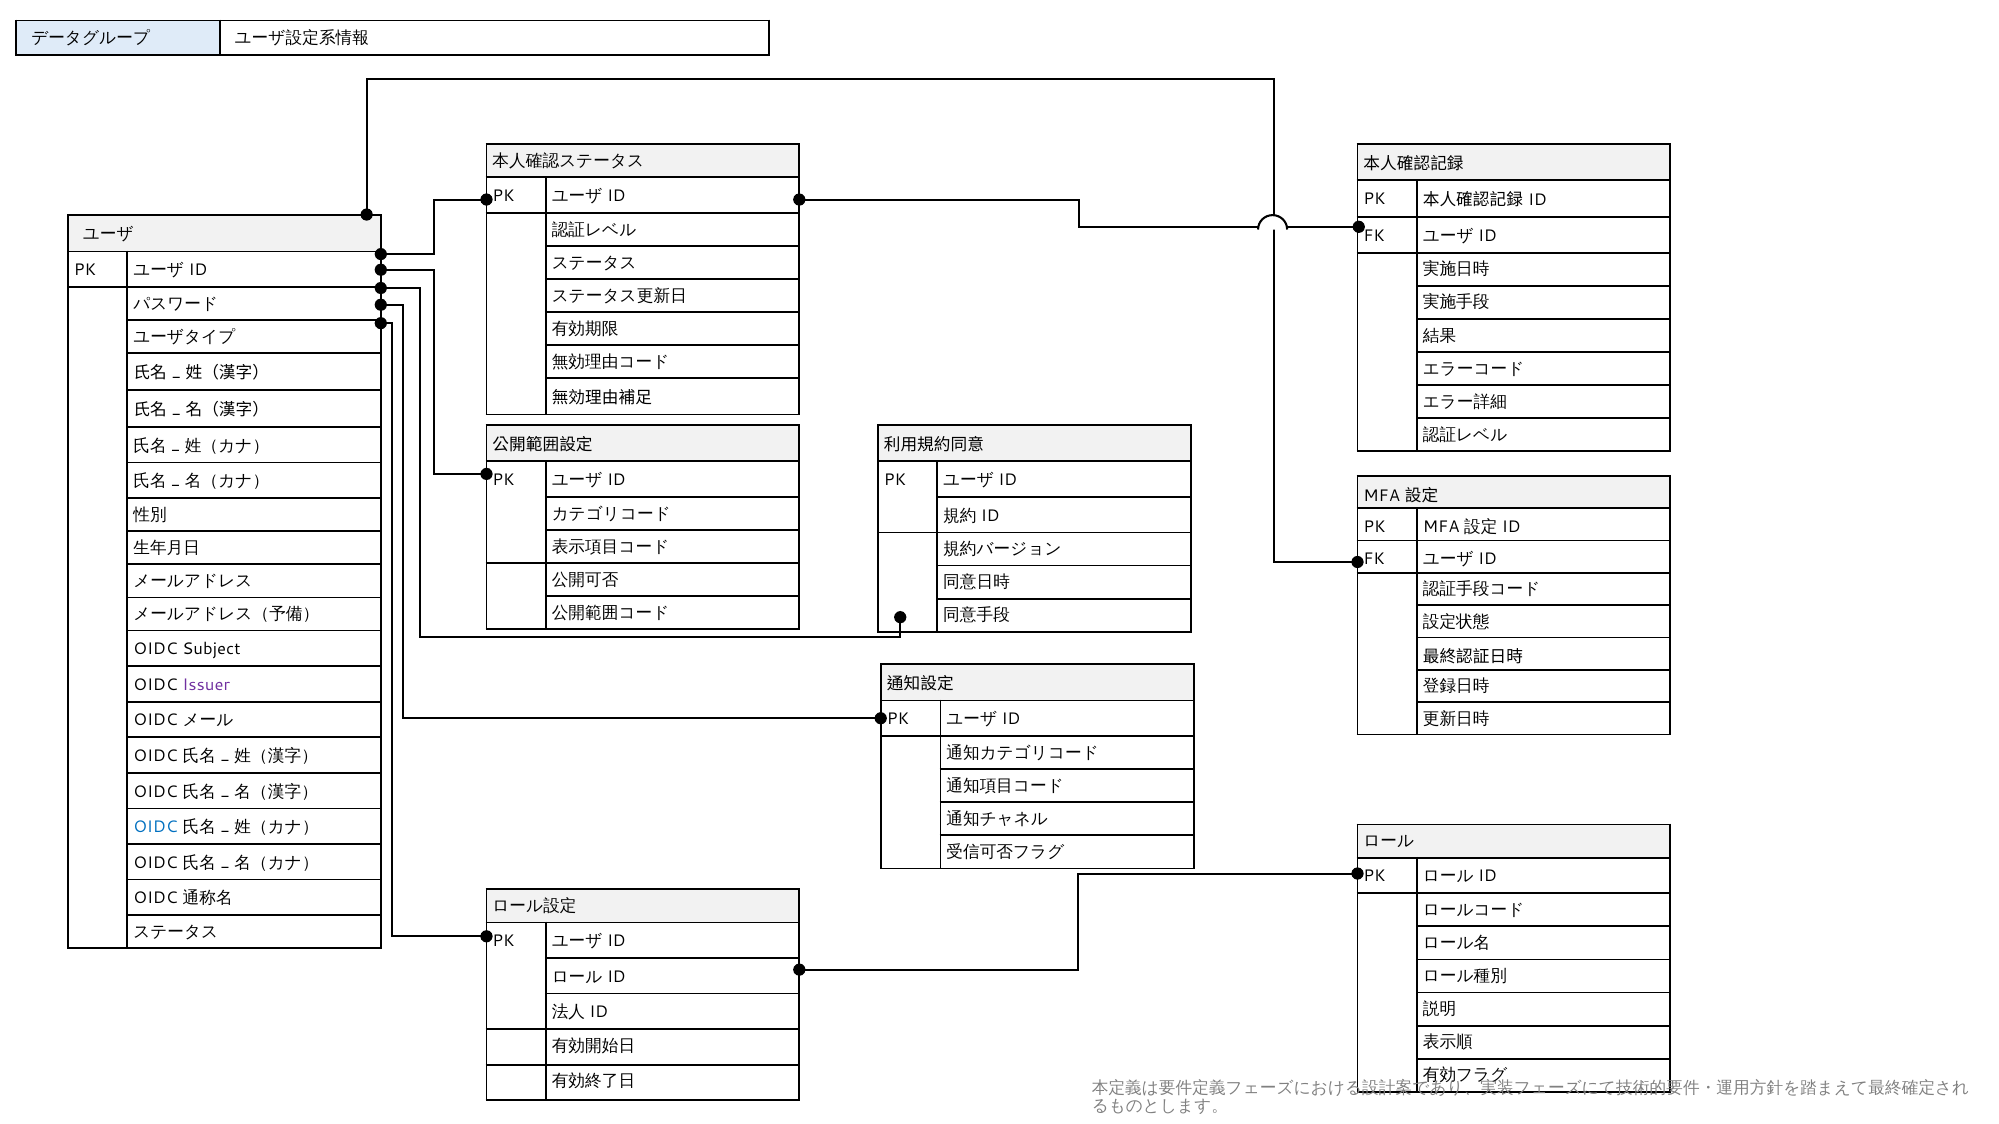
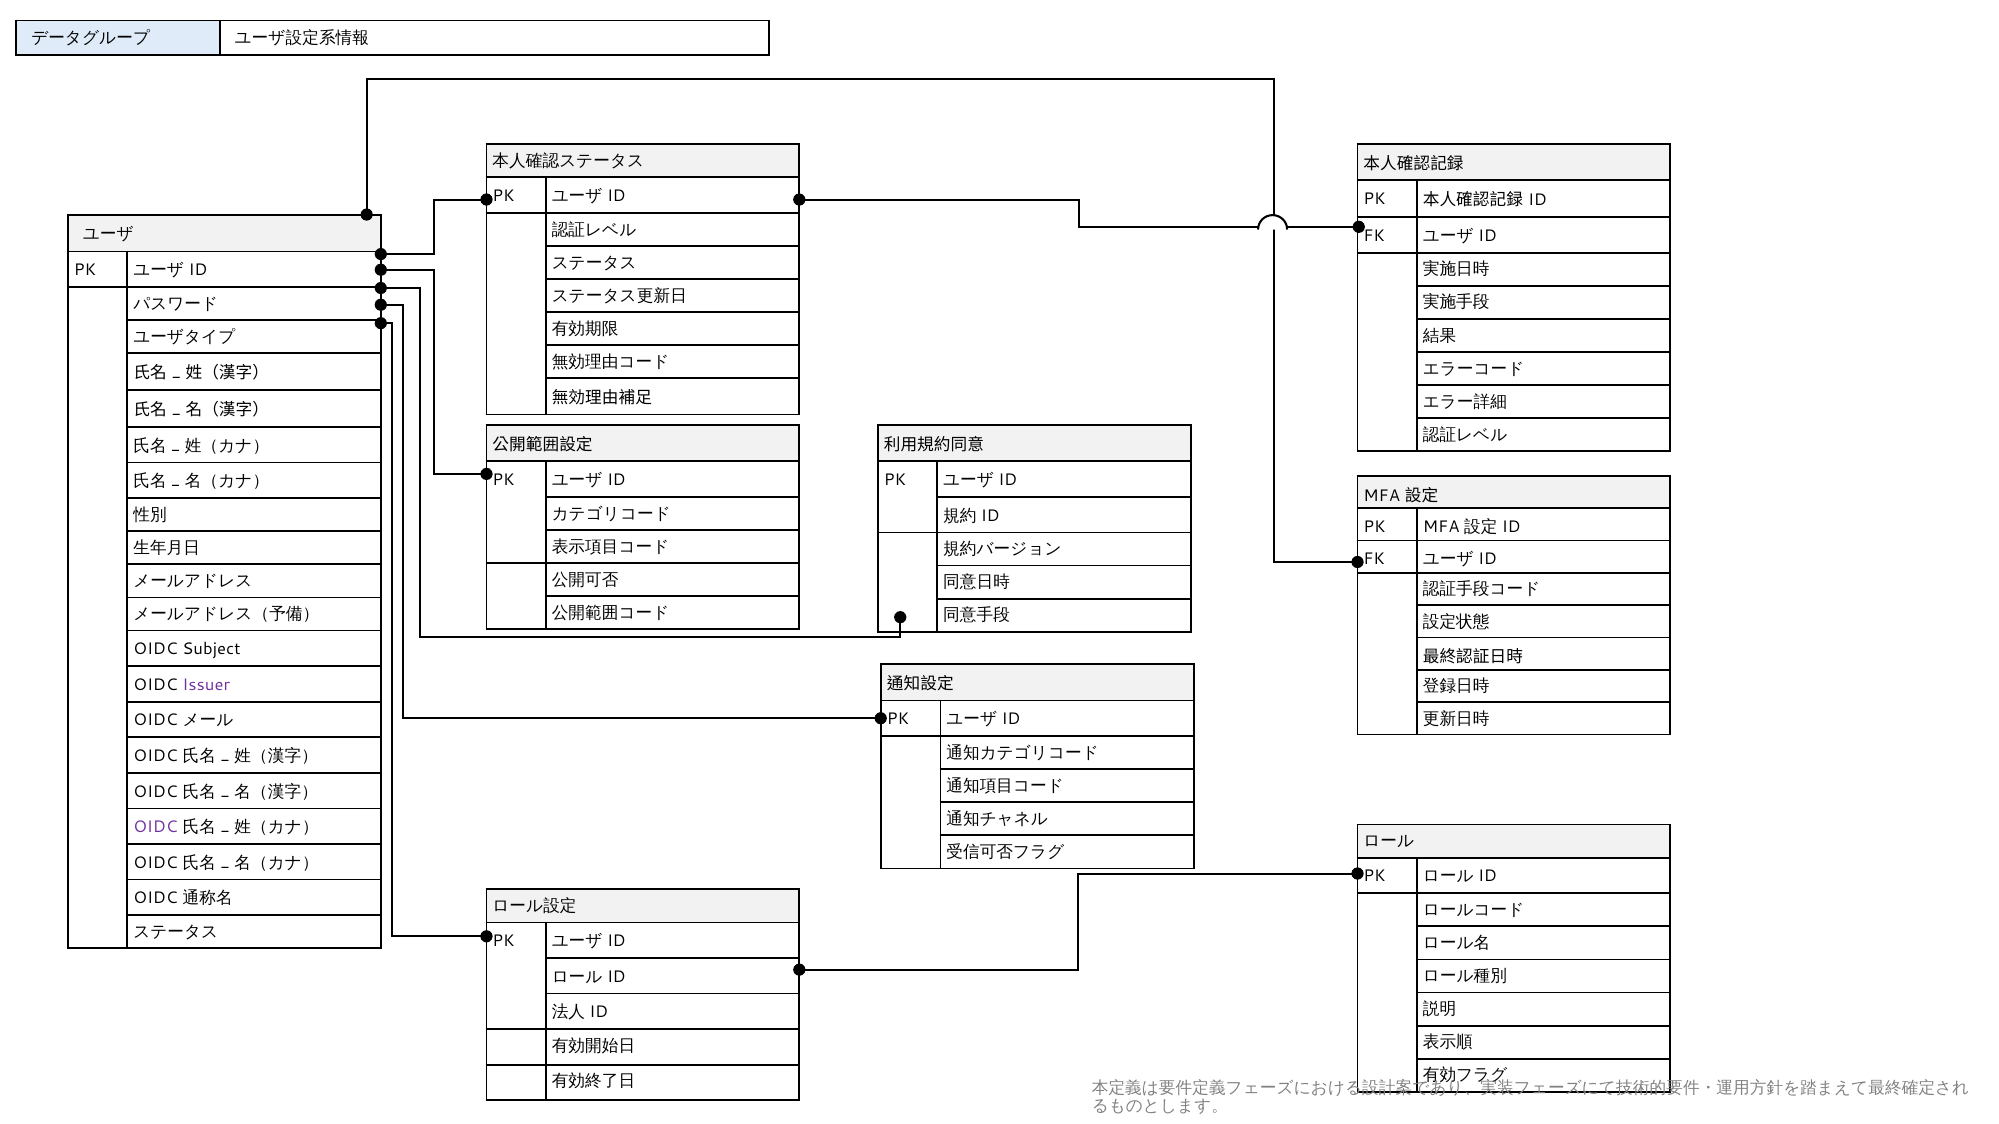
OIDC at (156, 827) colour: blue -> purple
